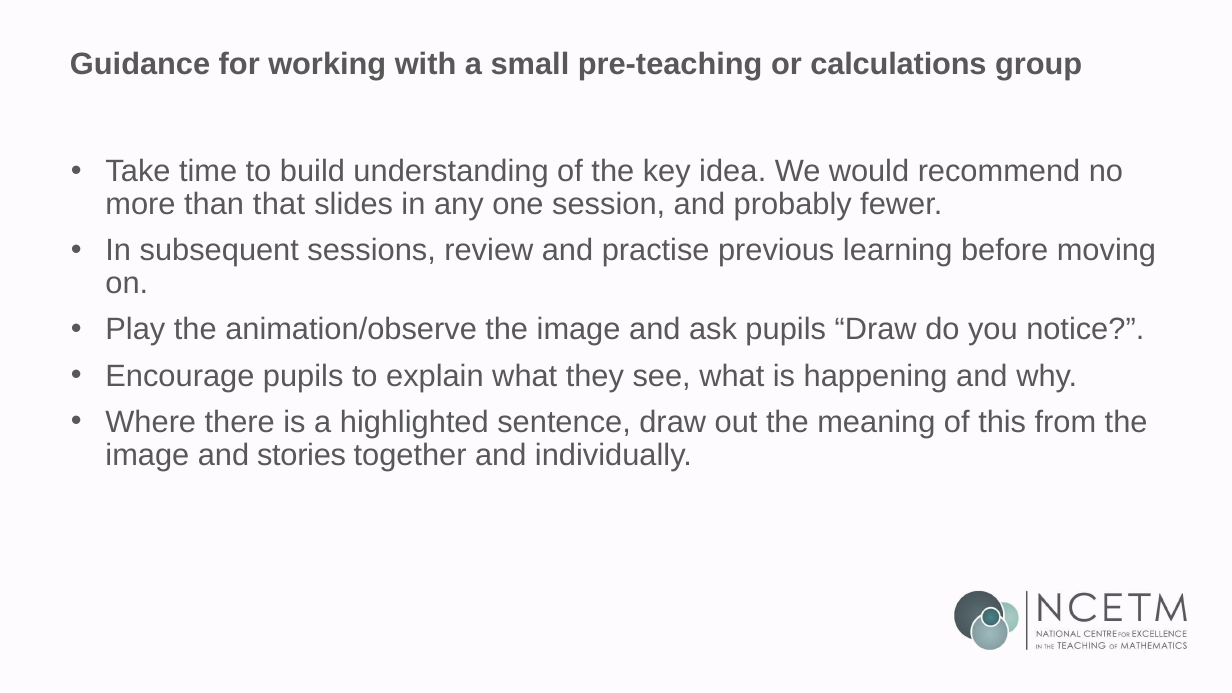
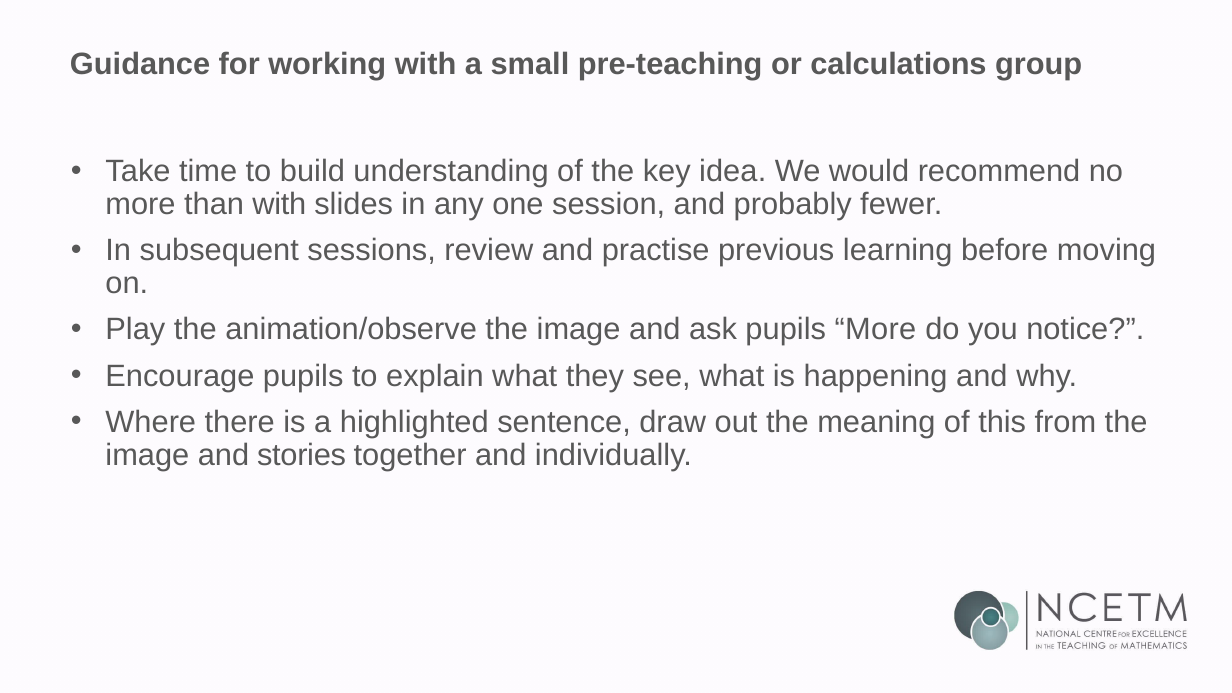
than that: that -> with
pupils Draw: Draw -> More
